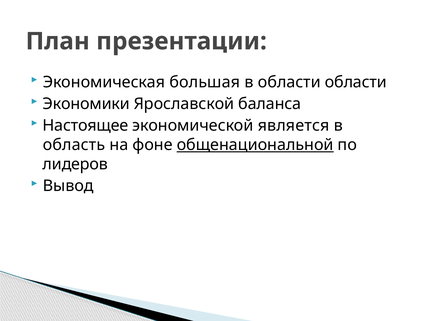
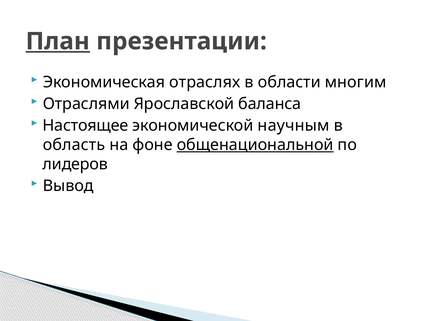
План underline: none -> present
большая: большая -> отраслях
области области: области -> многим
Экономики: Экономики -> Отраслями
является: является -> научным
